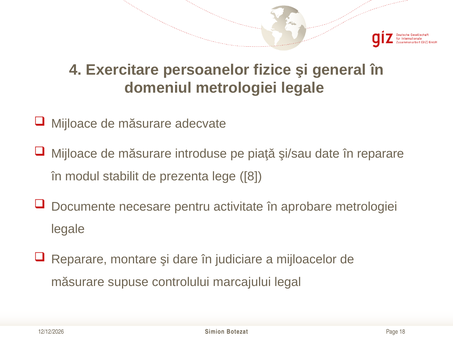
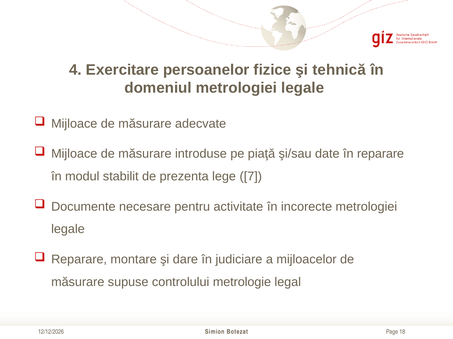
general: general -> tehnică
8: 8 -> 7
aprobare: aprobare -> incorecte
marcajului: marcajului -> metrologie
